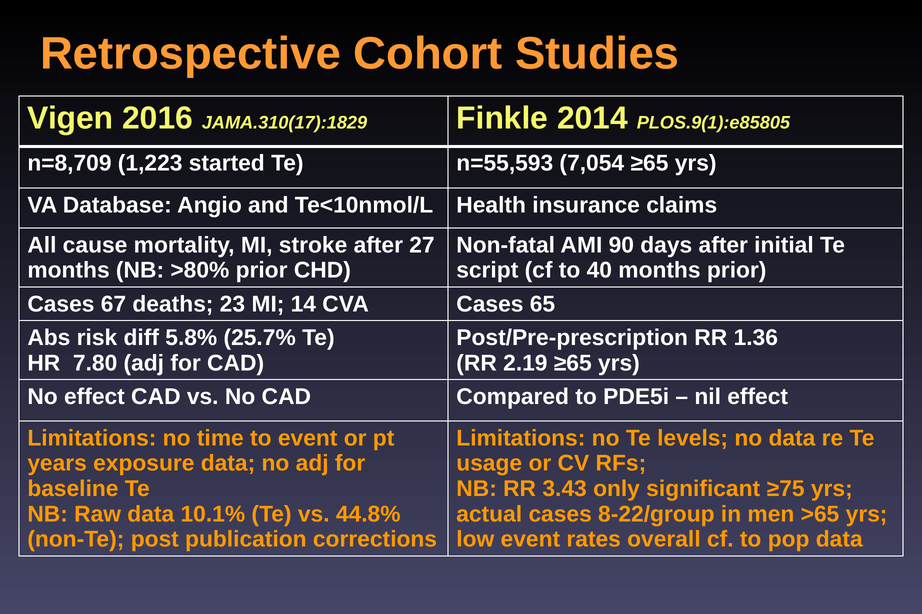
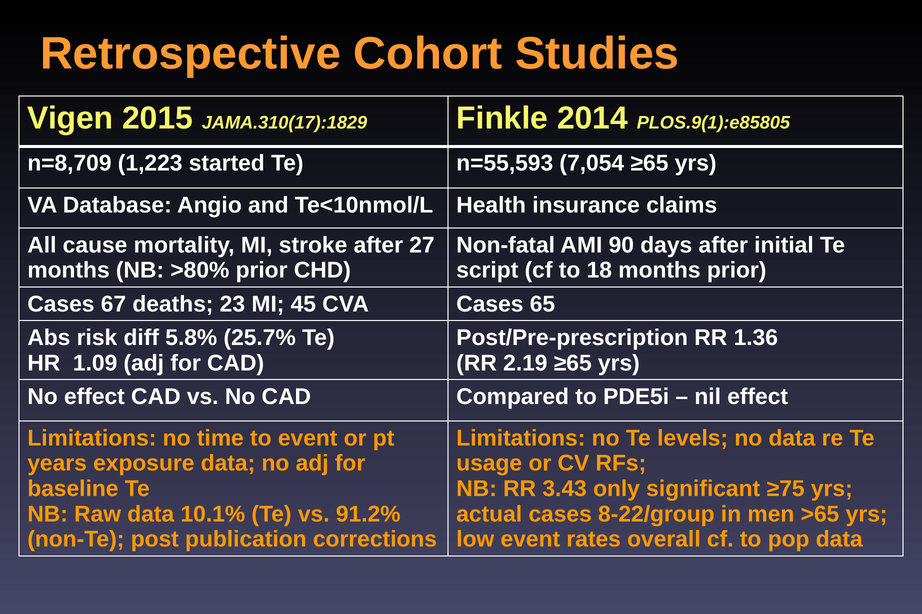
2016: 2016 -> 2015
40: 40 -> 18
14: 14 -> 45
7.80: 7.80 -> 1.09
44.8%: 44.8% -> 91.2%
